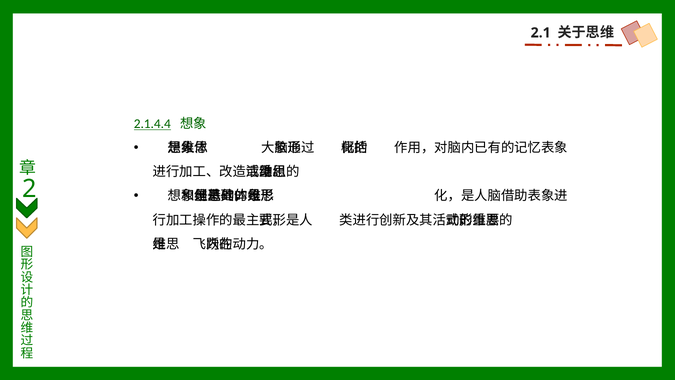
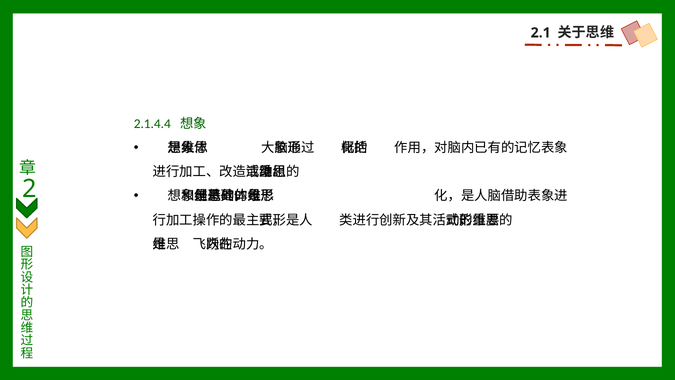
2.1.4.4 underline: present -> none
